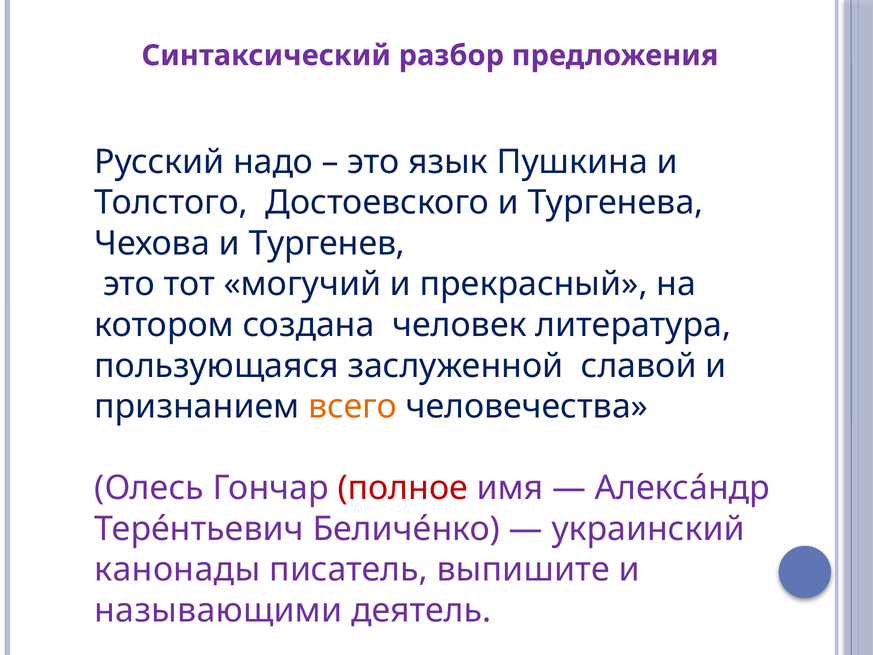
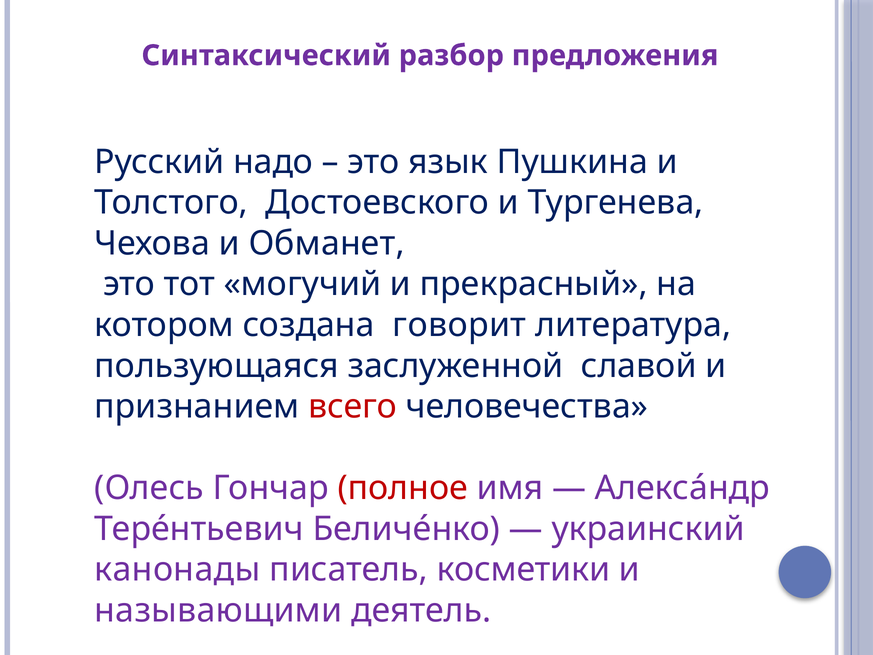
Тургенев: Тургенев -> Обманет
человек: человек -> говорит
всего colour: orange -> red
выпишите: выпишите -> косметики
